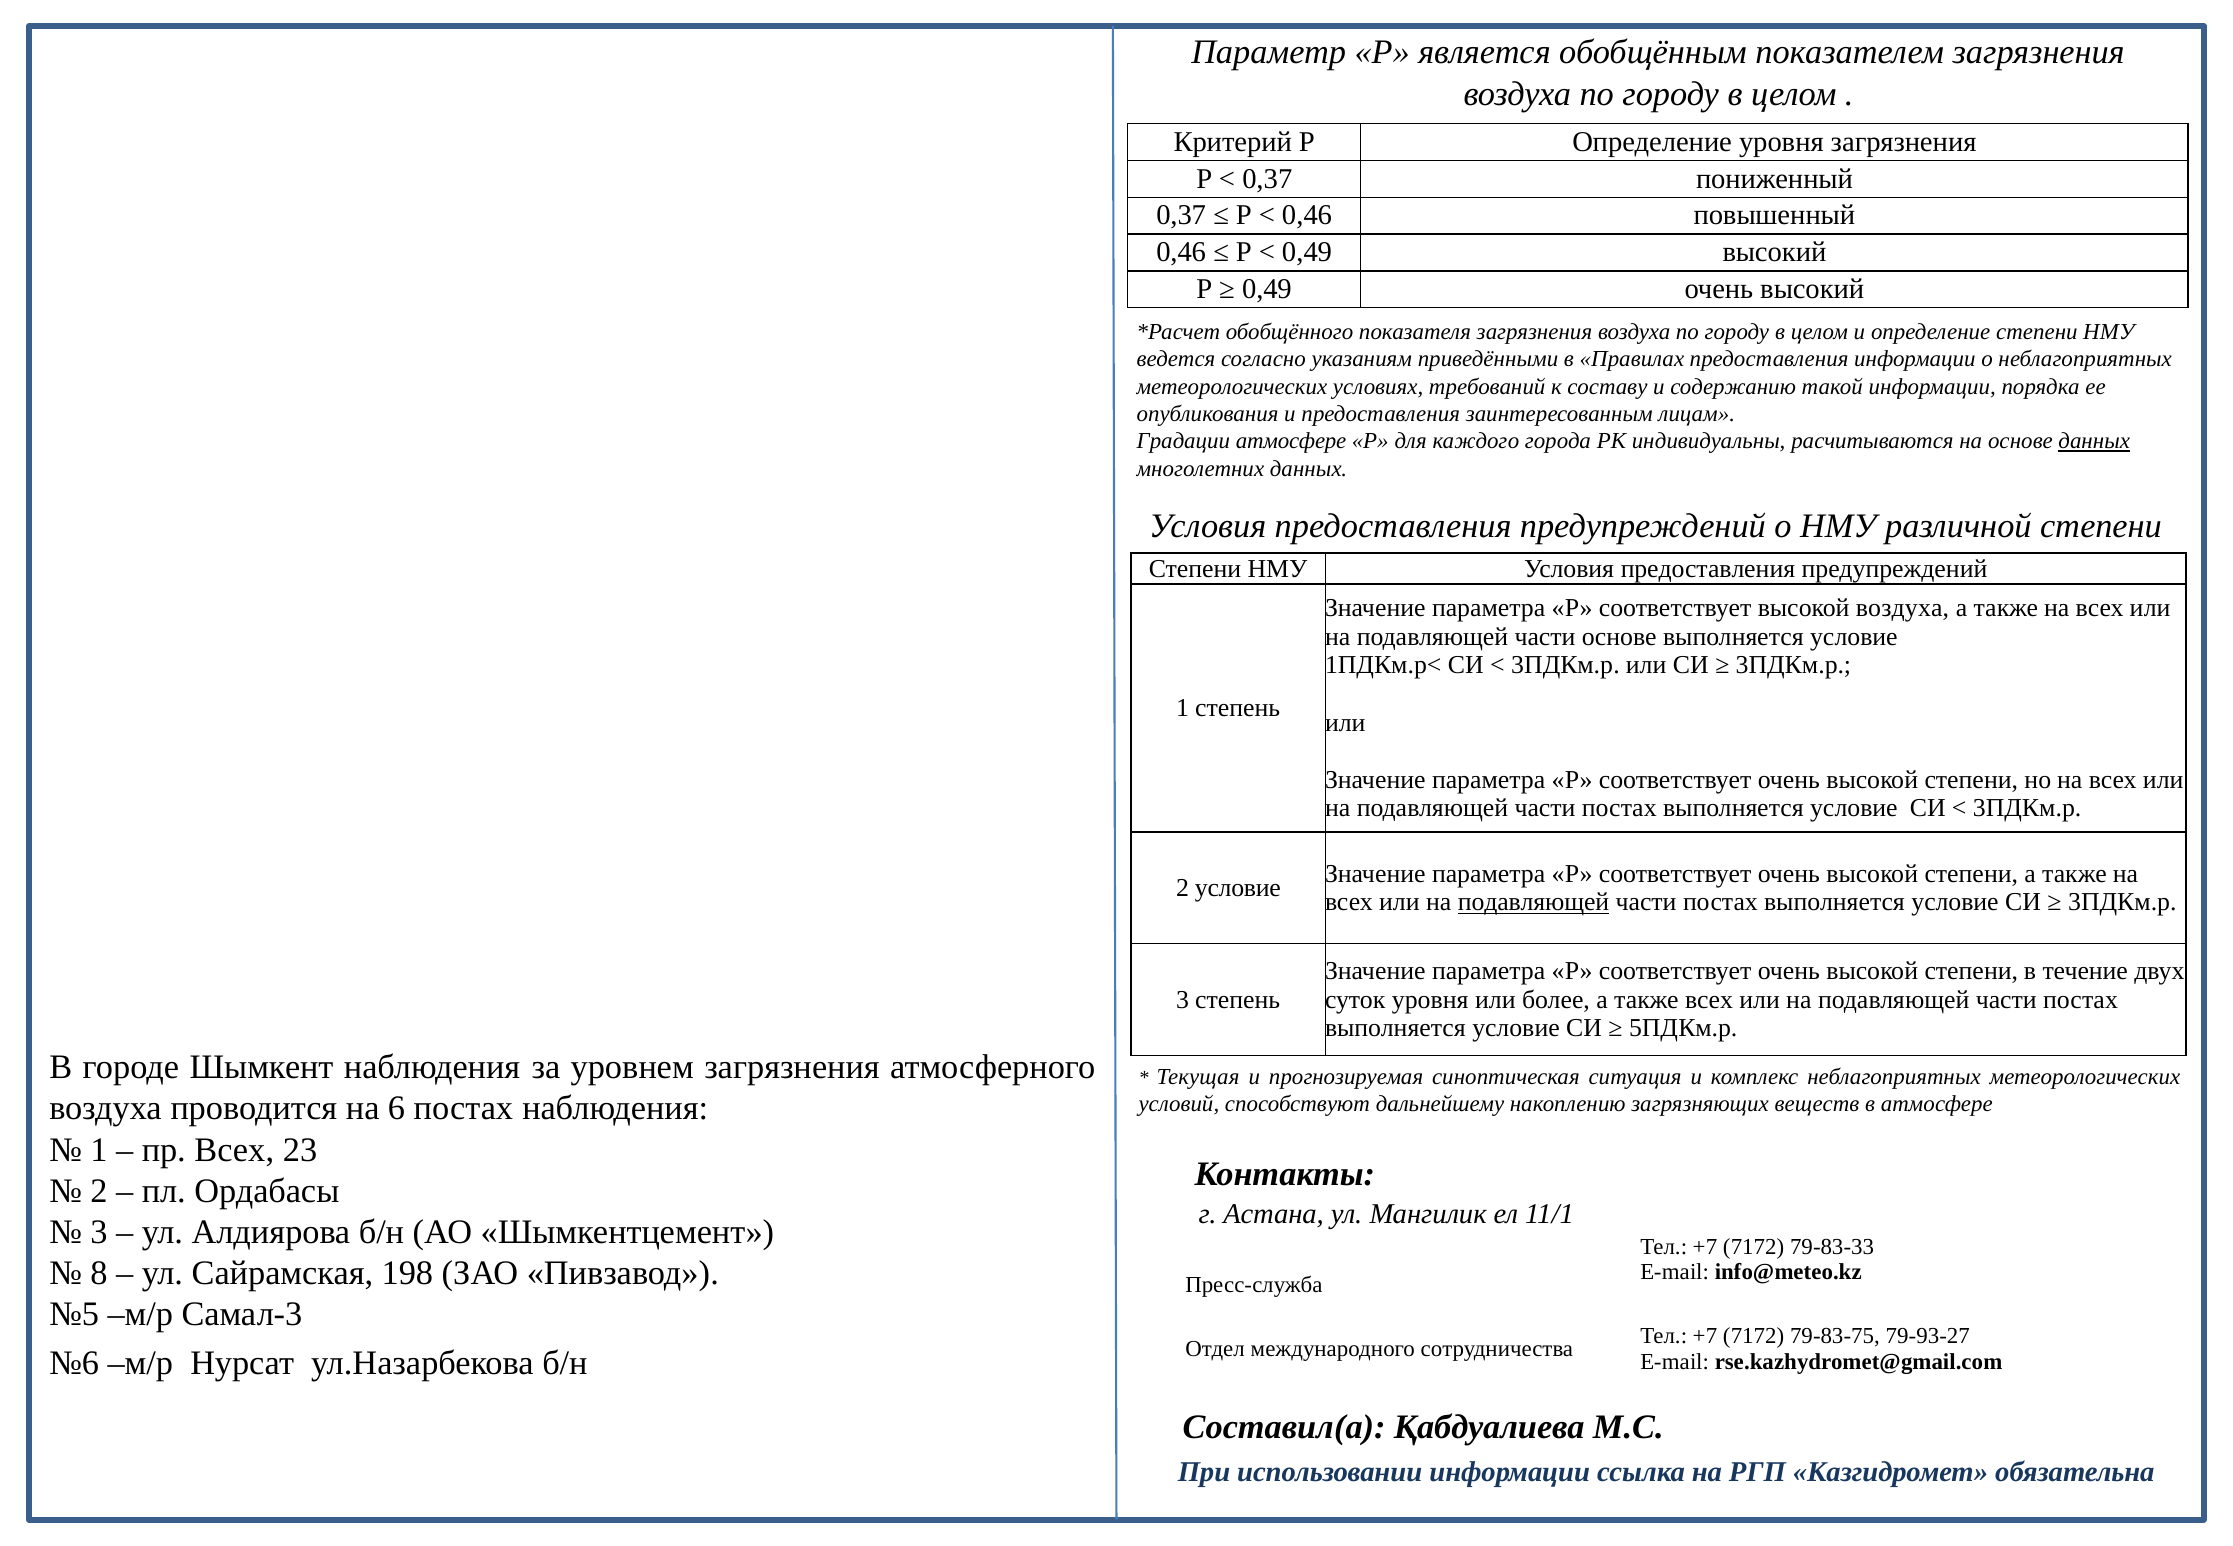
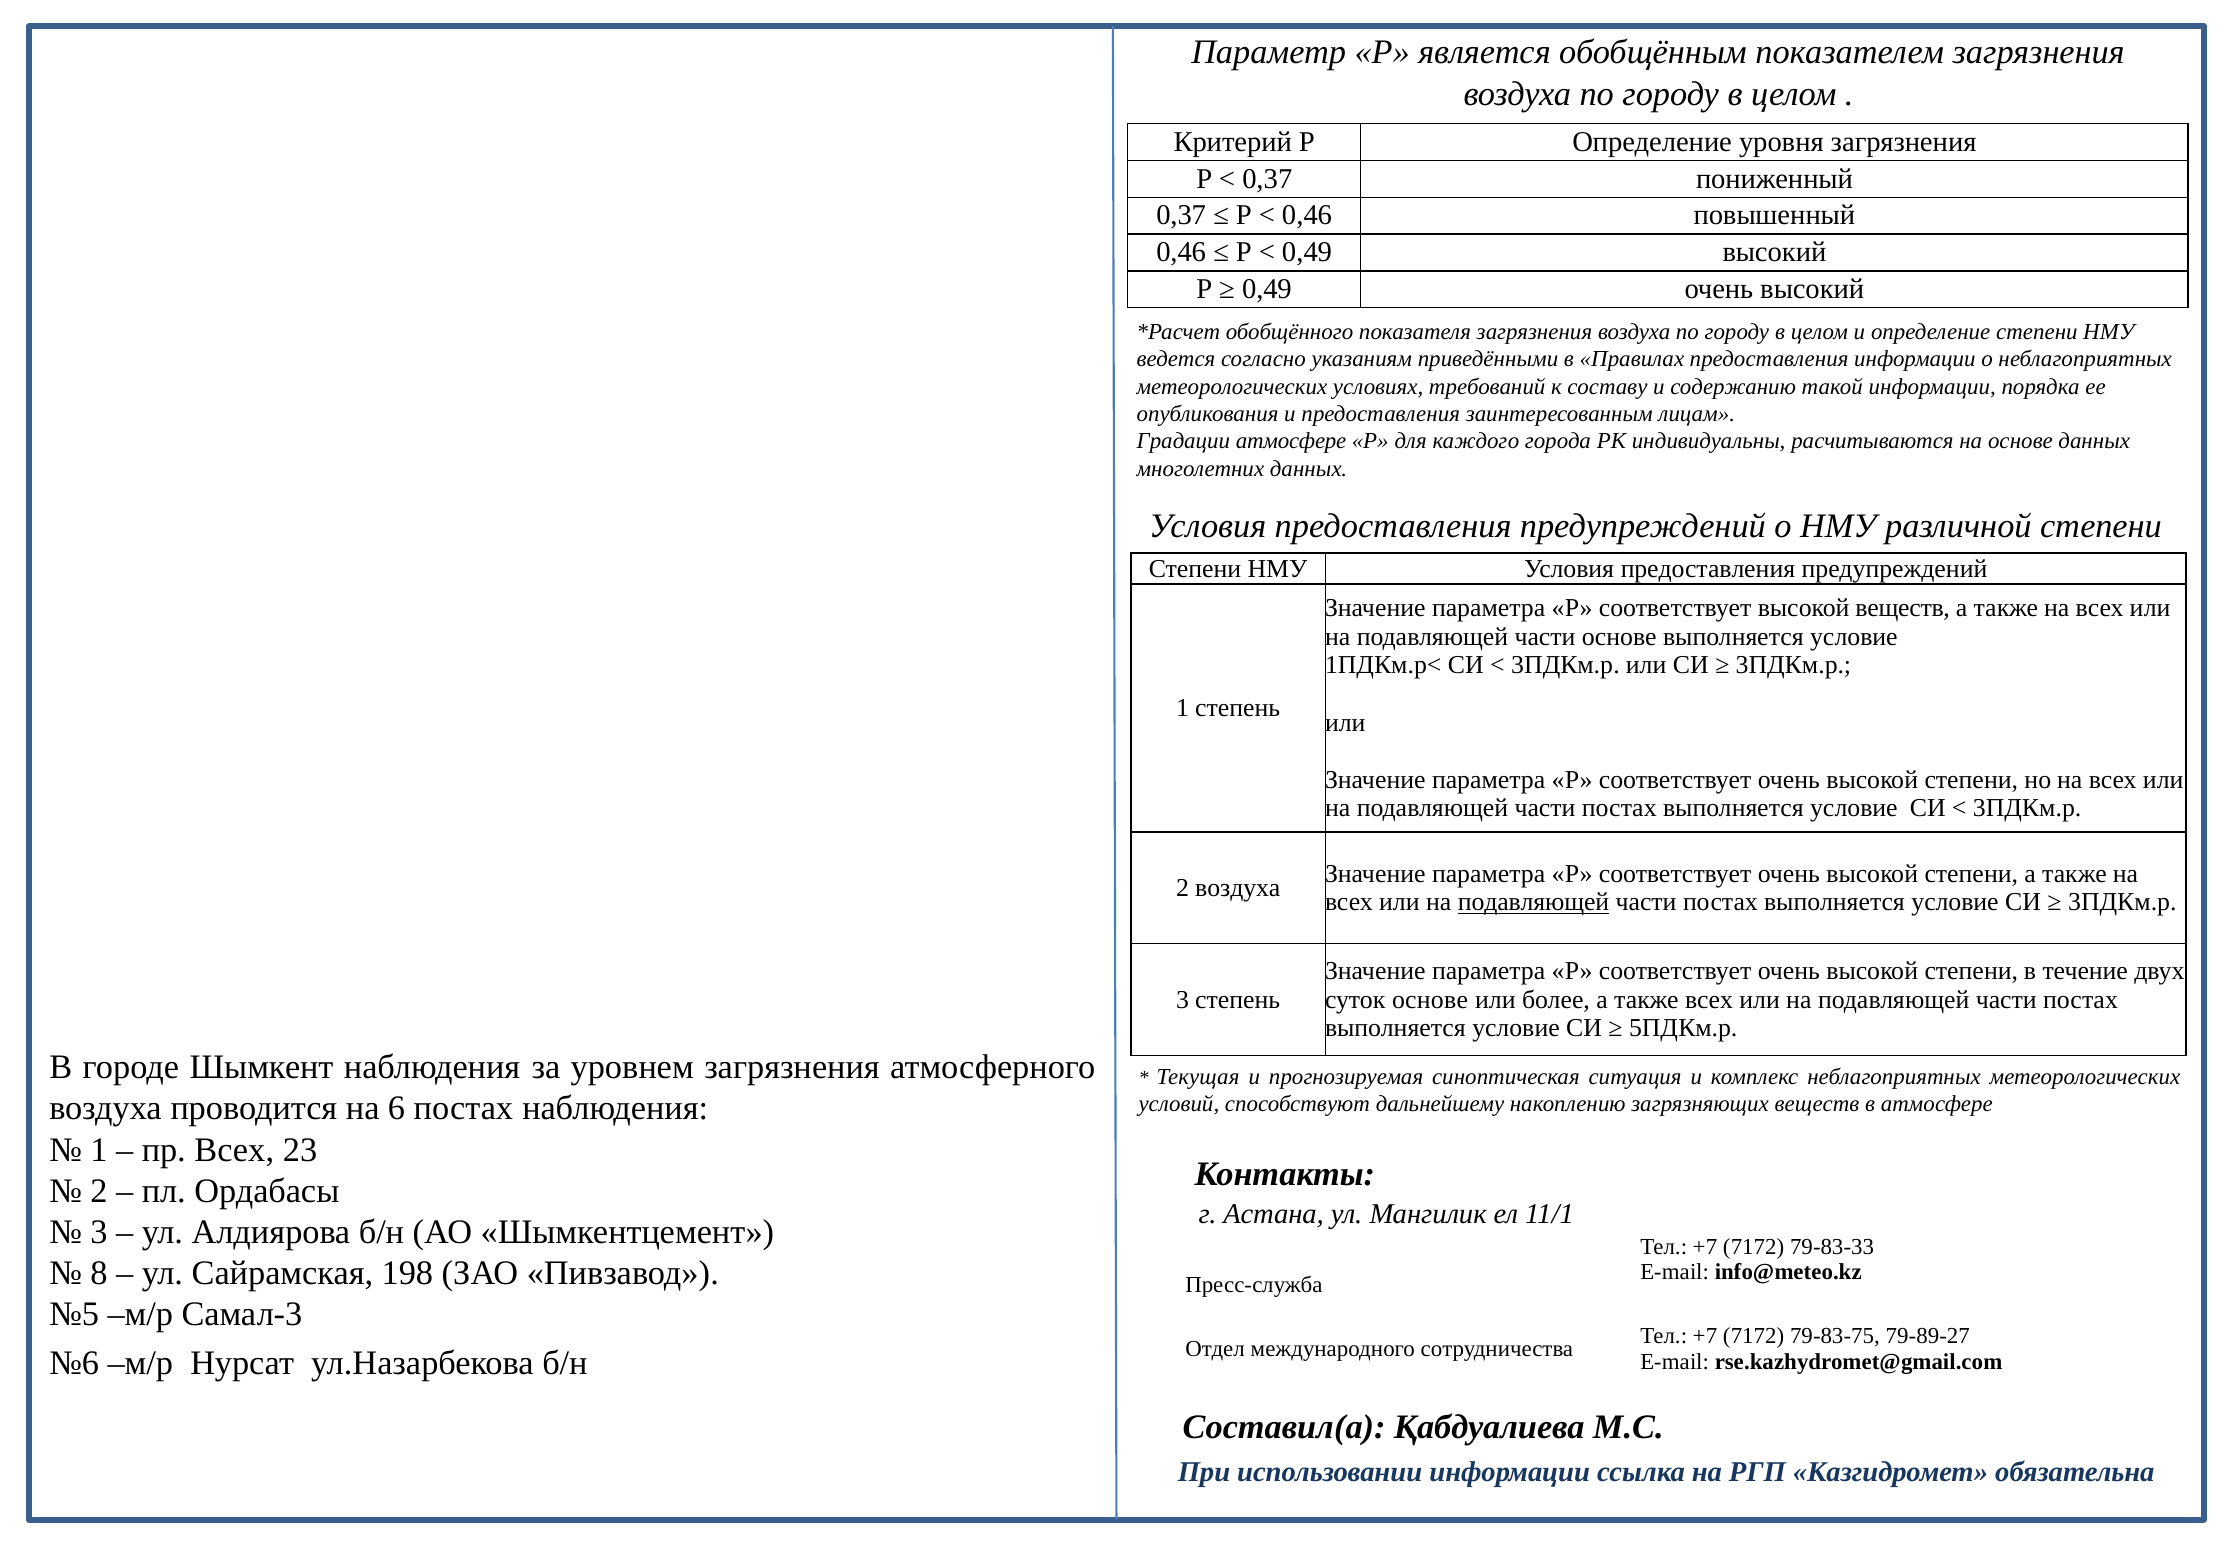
данных at (2094, 441) underline: present -> none
высокой воздуха: воздуха -> веществ
2 условие: условие -> воздуха
суток уровня: уровня -> основе
79-93-27: 79-93-27 -> 79-89-27
